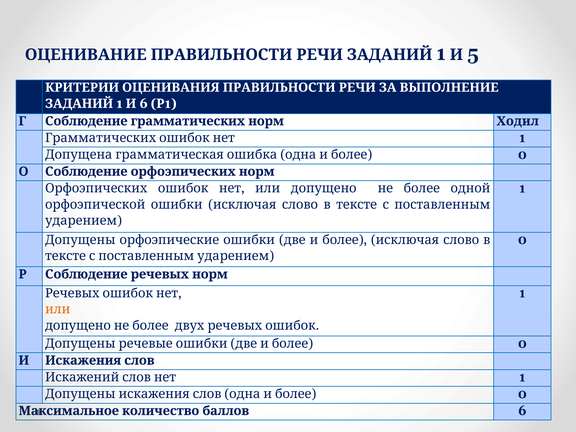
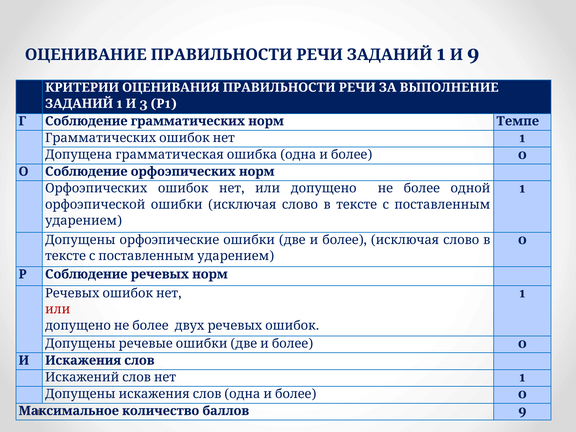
И 5: 5 -> 9
1 6: 6 -> 3
Ходил: Ходил -> Темпе
или at (58, 309) colour: orange -> red
баллов 6: 6 -> 9
